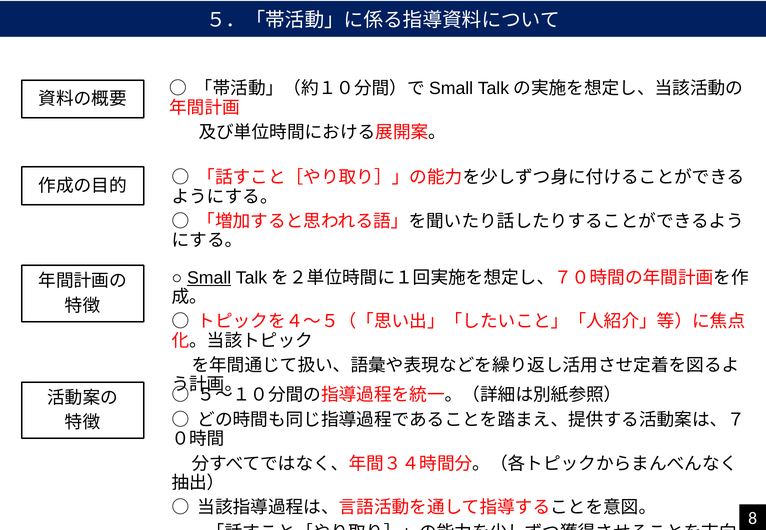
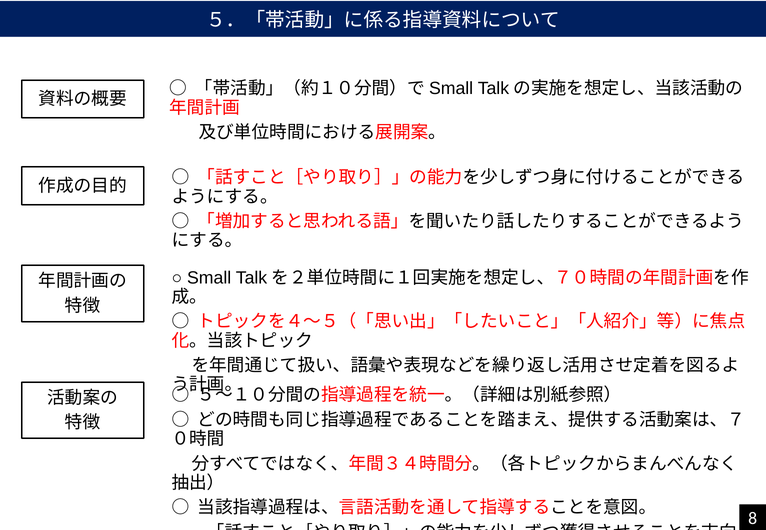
Small underline: present -> none
